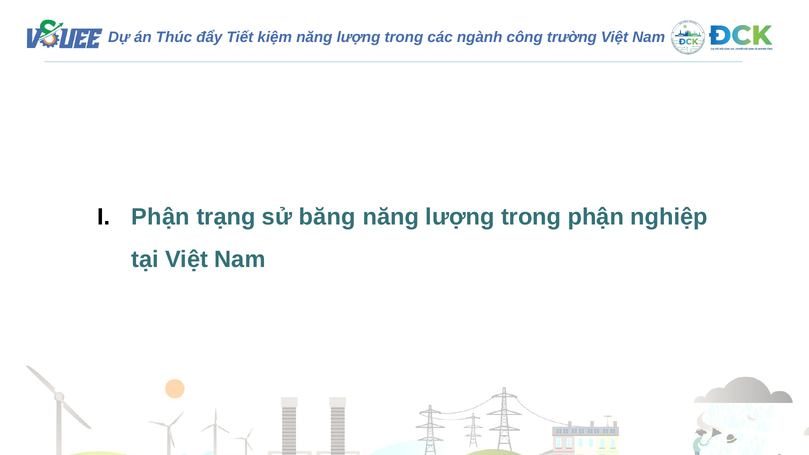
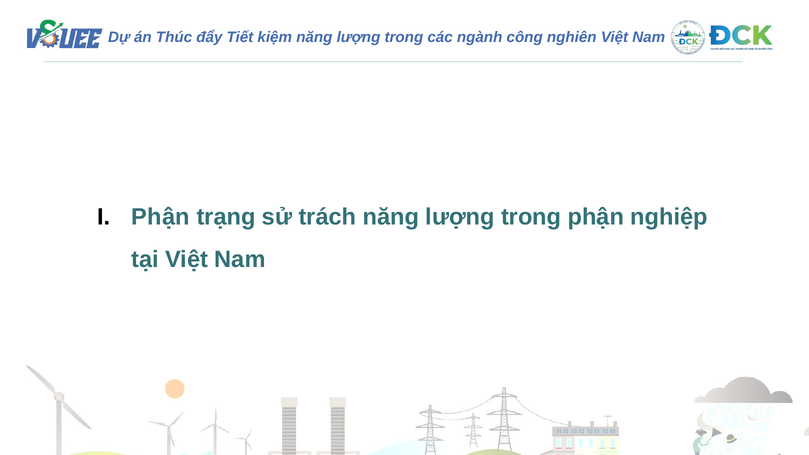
trường: trường -> nghiên
băng: băng -> trách
